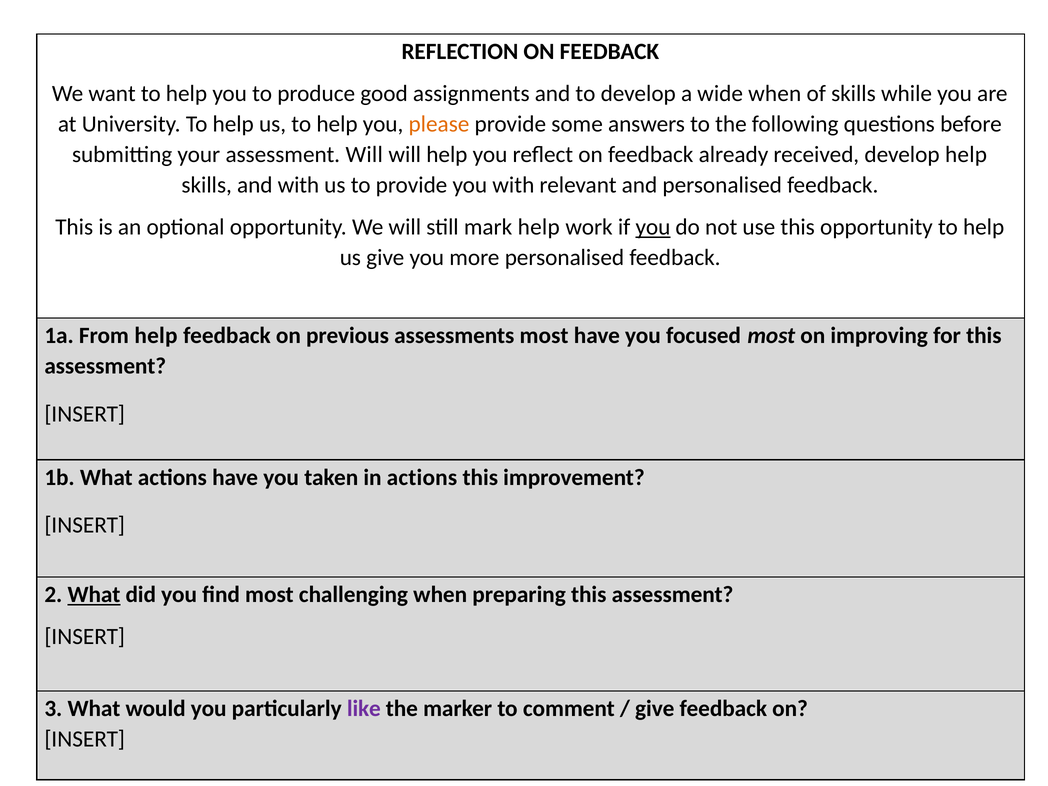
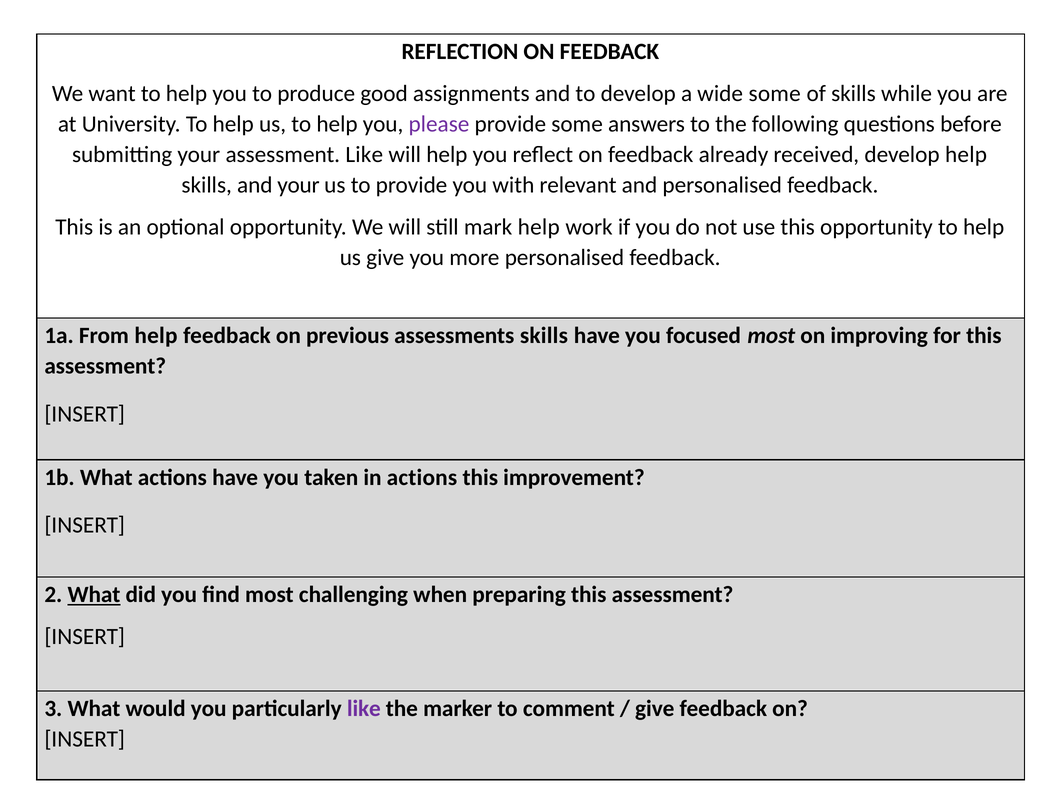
wide when: when -> some
please colour: orange -> purple
assessment Will: Will -> Like
and with: with -> your
you at (653, 227) underline: present -> none
assessments most: most -> skills
